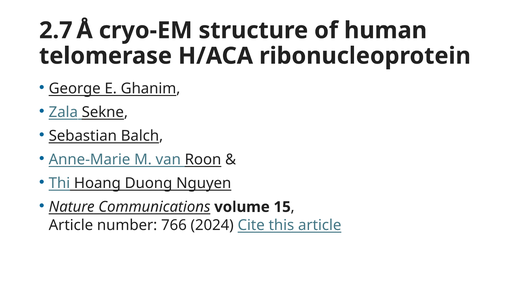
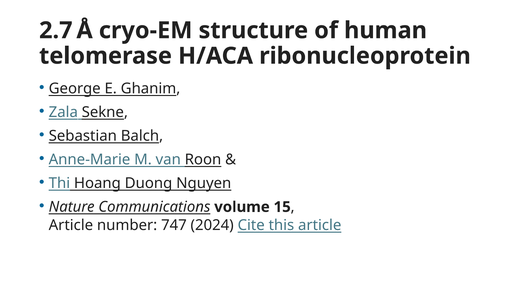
766: 766 -> 747
